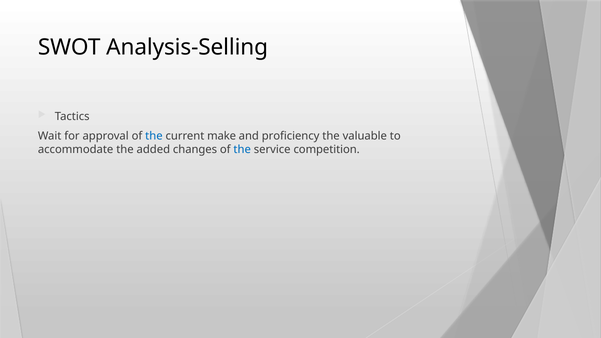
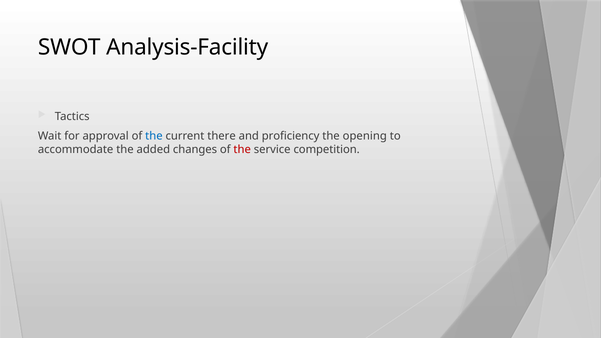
Analysis-Selling: Analysis-Selling -> Analysis-Facility
make: make -> there
valuable: valuable -> opening
the at (242, 150) colour: blue -> red
